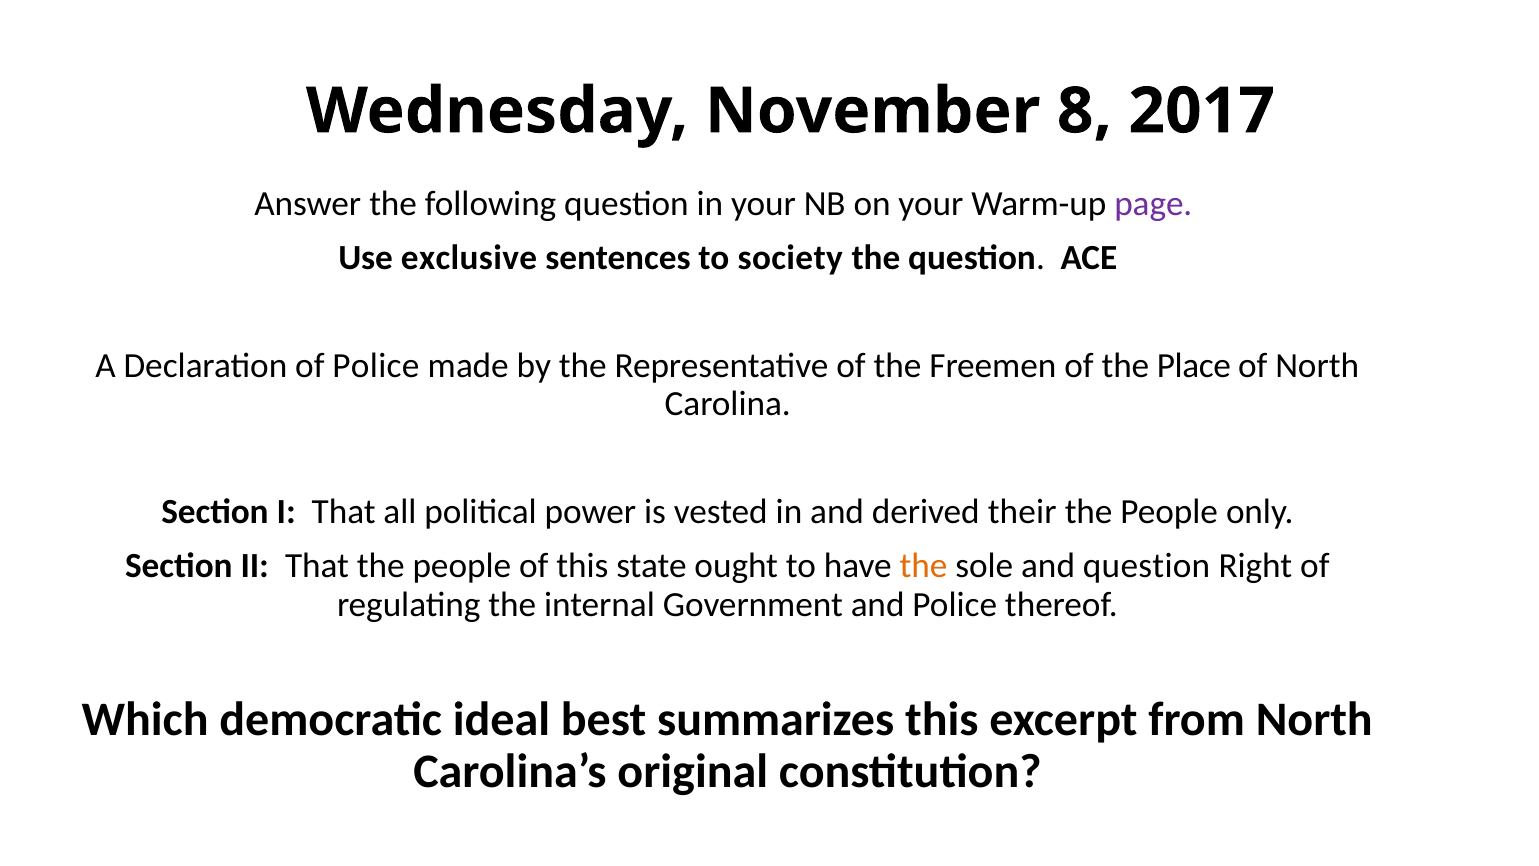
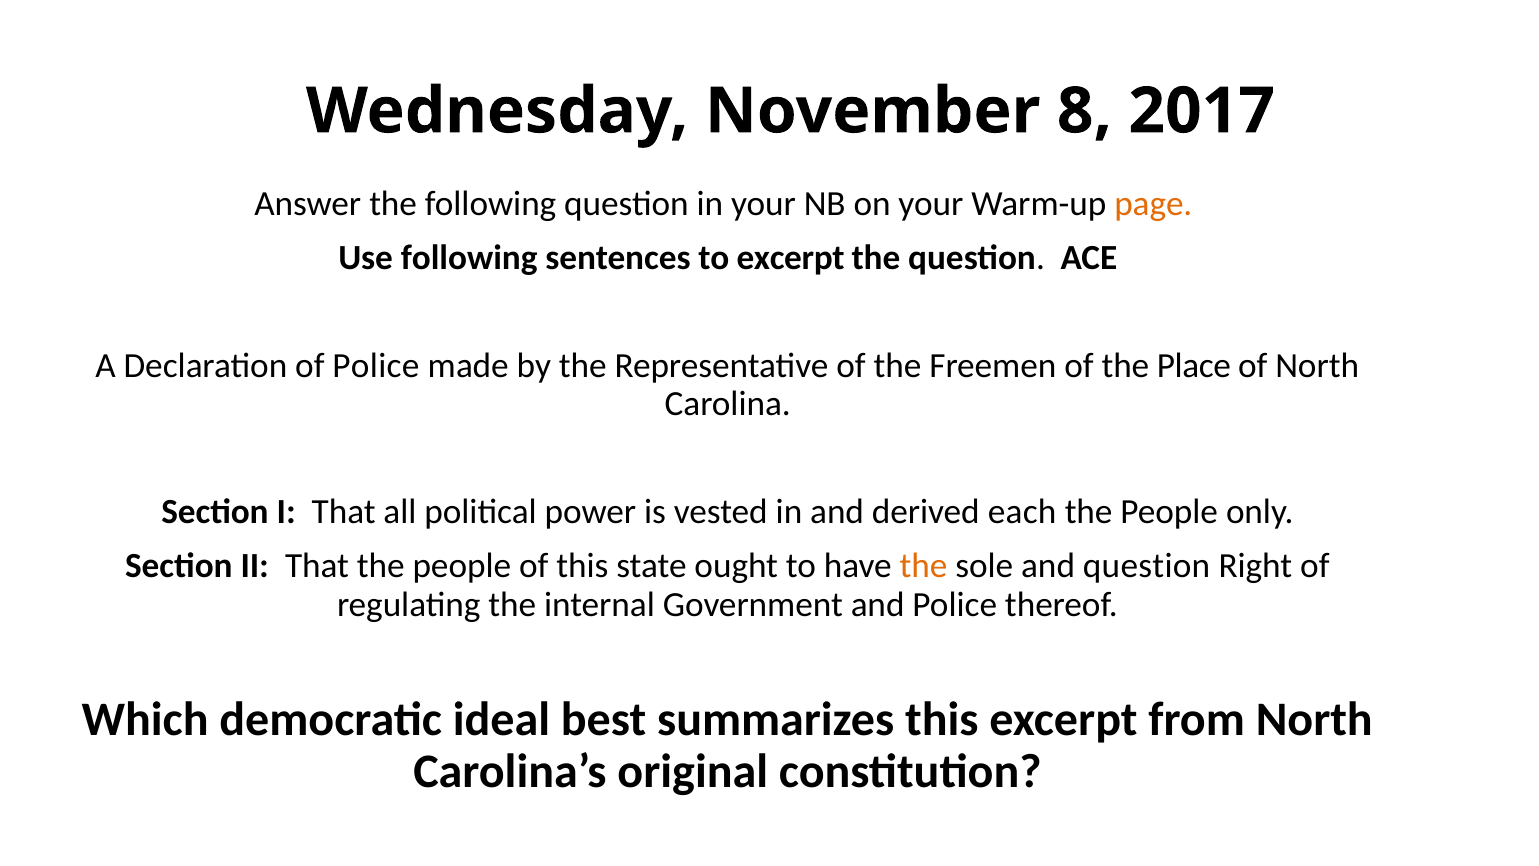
page colour: purple -> orange
Use exclusive: exclusive -> following
to society: society -> excerpt
their: their -> each
